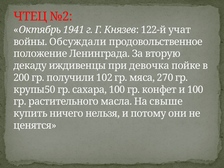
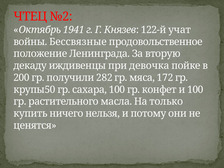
Обсуждали: Обсуждали -> Бессвязные
102: 102 -> 282
270: 270 -> 172
свыше: свыше -> только
